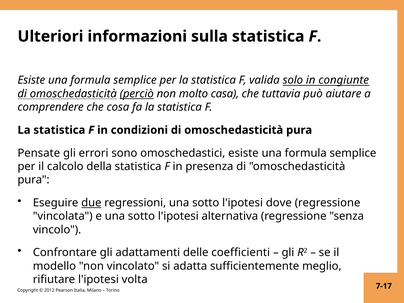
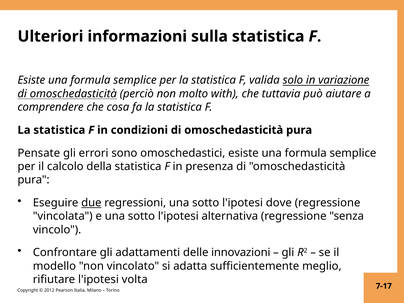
congiunte: congiunte -> variazione
perciò underline: present -> none
casa: casa -> with
coefficienti: coefficienti -> innovazioni
